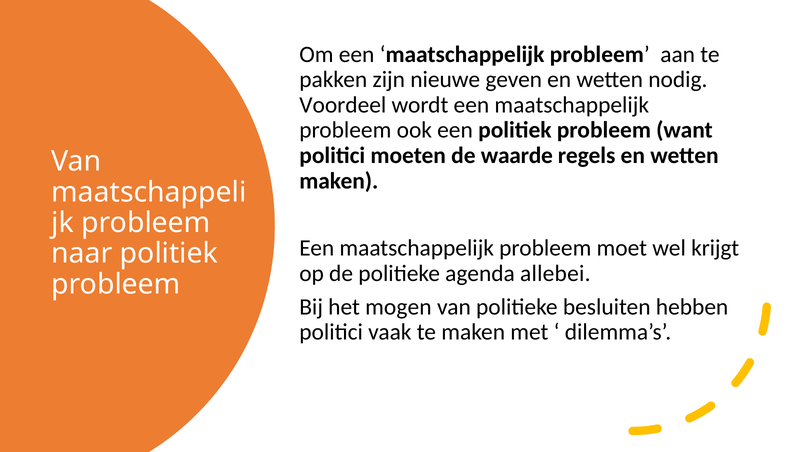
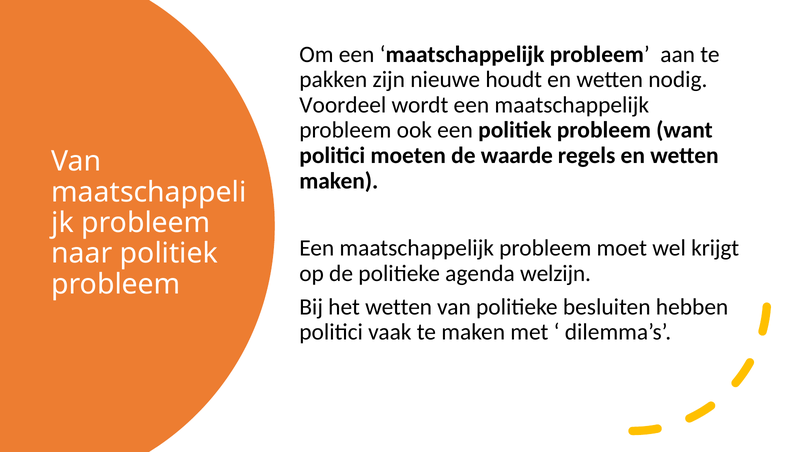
geven: geven -> houdt
allebei: allebei -> welzijn
het mogen: mogen -> wetten
